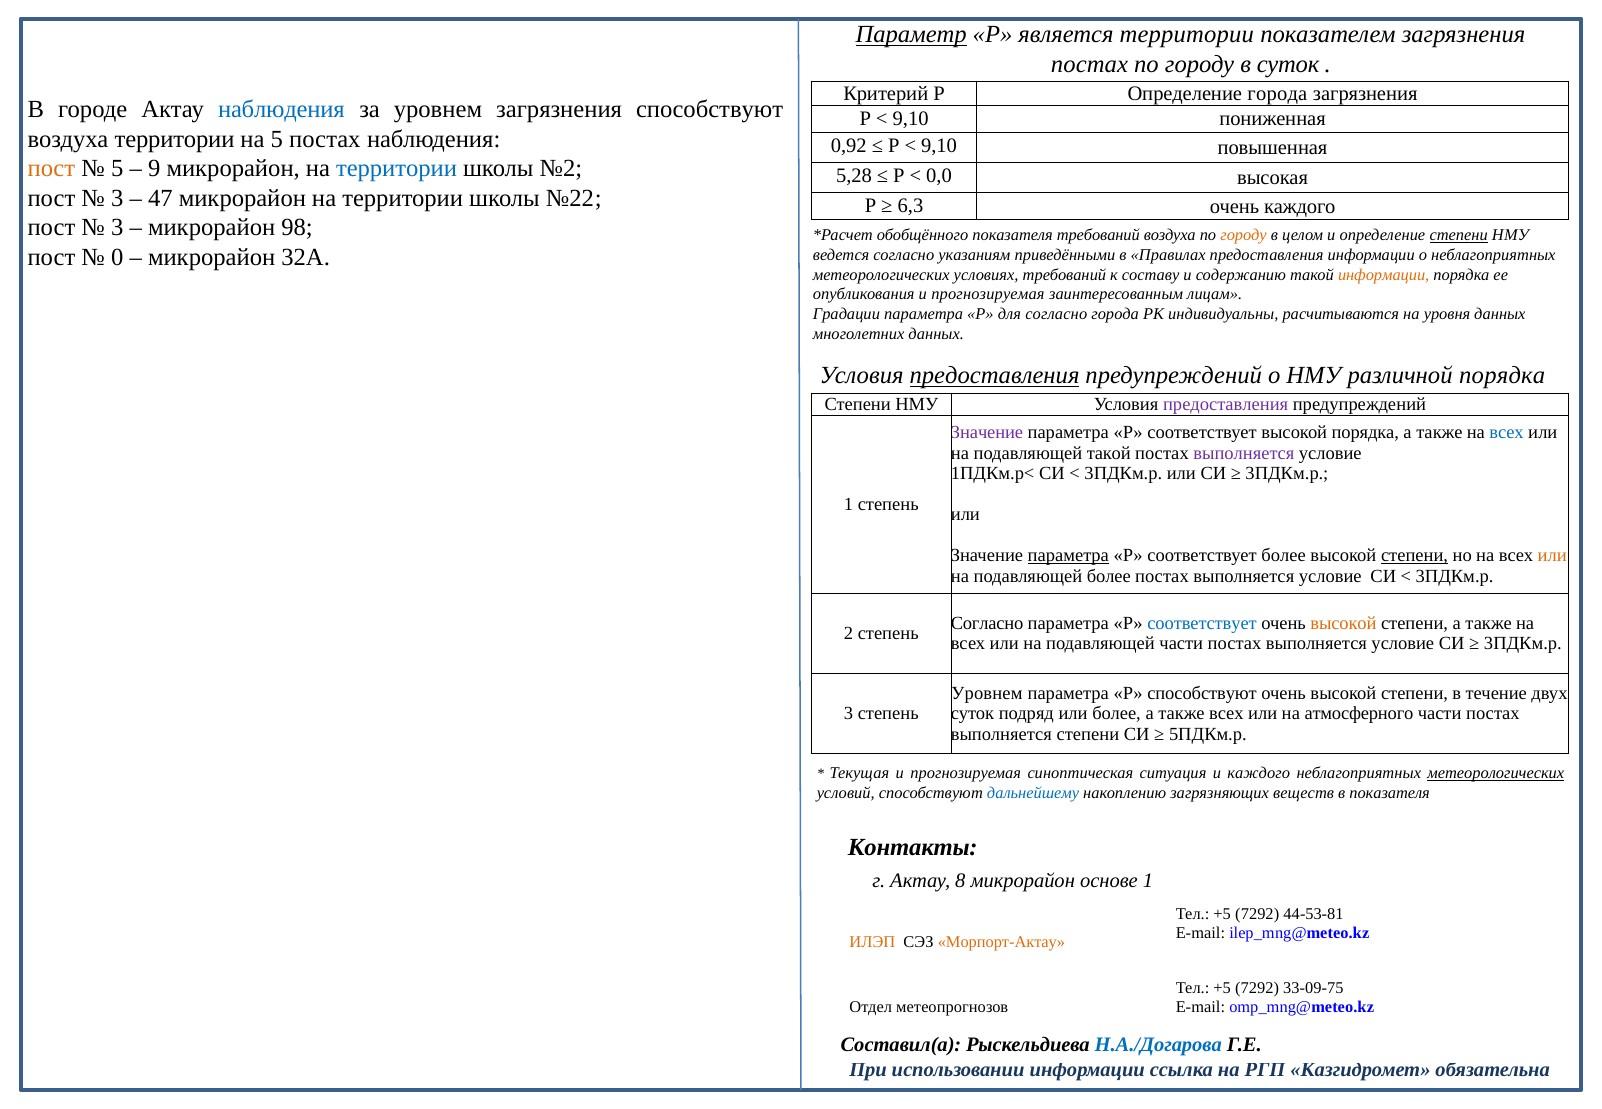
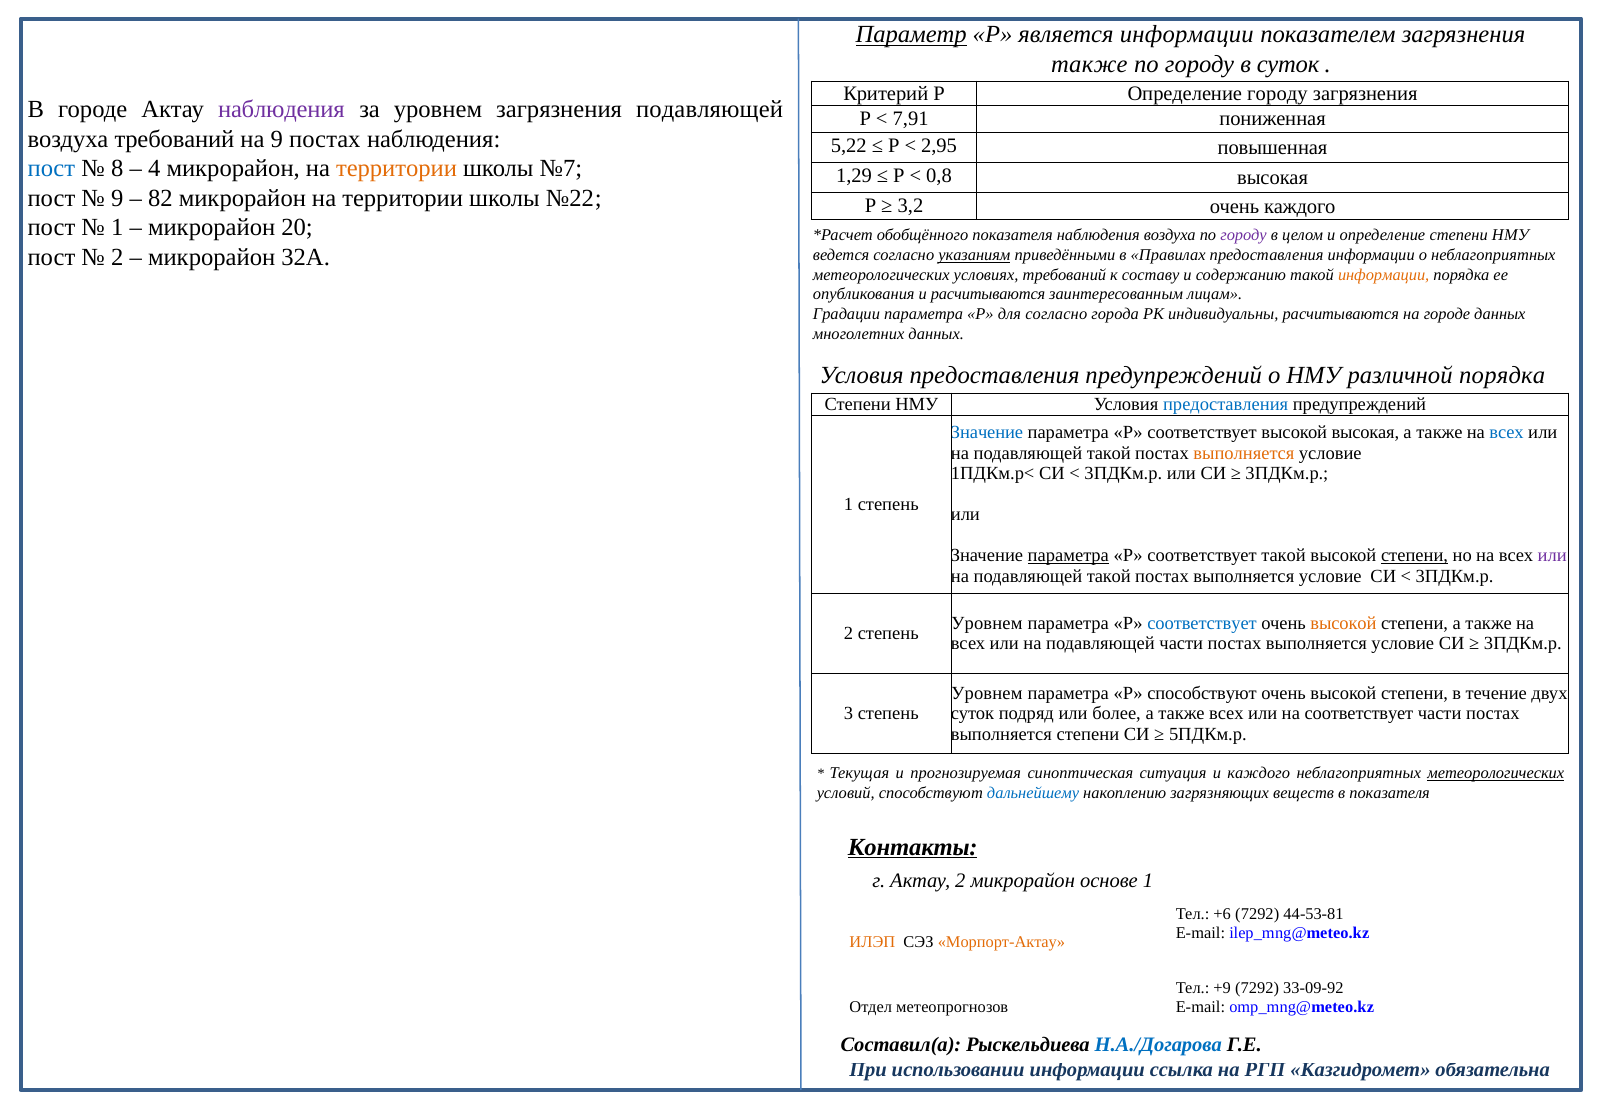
является территории: территории -> информации
постах at (1089, 64): постах -> также
Определение города: города -> городу
наблюдения at (281, 109) colour: blue -> purple
загрязнения способствуют: способствуют -> подавляющей
9,10 at (911, 119): 9,10 -> 7,91
воздуха территории: территории -> требований
на 5: 5 -> 9
0,92: 0,92 -> 5,22
9,10 at (939, 145): 9,10 -> 2,95
пост at (51, 169) colour: orange -> blue
5 at (117, 169): 5 -> 8
9: 9 -> 4
территории at (397, 169) colour: blue -> orange
№2: №2 -> №7
5,28: 5,28 -> 1,29
0,0: 0,0 -> 0,8
3 at (117, 198): 3 -> 9
47: 47 -> 82
6,3: 6,3 -> 3,2
3 at (117, 228): 3 -> 1
98: 98 -> 20
показателя требований: требований -> наблюдения
городу at (1244, 235) colour: orange -> purple
степени at (1459, 235) underline: present -> none
0 at (117, 257): 0 -> 2
указаниям underline: none -> present
опубликования и прогнозируемая: прогнозируемая -> расчитываются
на уровня: уровня -> городе
предоставления at (995, 376) underline: present -> none
предоставления at (1226, 404) colour: purple -> blue
Значение at (987, 433) colour: purple -> blue
высокой порядка: порядка -> высокая
выполняется at (1244, 453) colour: purple -> orange
соответствует более: более -> такой
или at (1552, 556) colour: orange -> purple
более at (1109, 576): более -> такой
Согласно at (987, 623): Согласно -> Уровнем
на атмосферного: атмосферного -> соответствует
Контакты underline: none -> present
Актау 8: 8 -> 2
+5 at (1222, 915): +5 -> +6
+5 at (1222, 988): +5 -> +9
33-09-75: 33-09-75 -> 33-09-92
